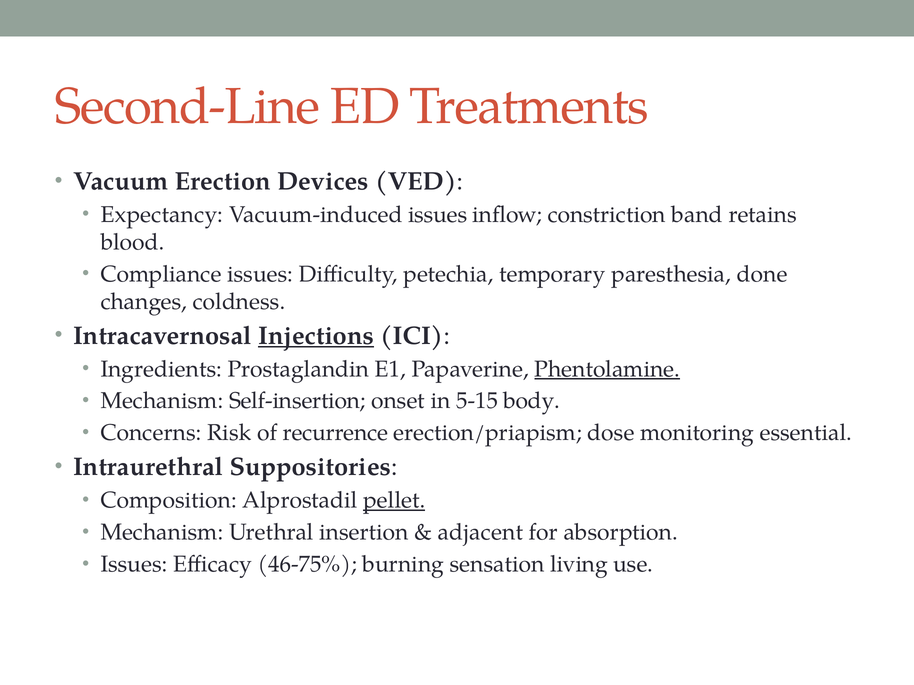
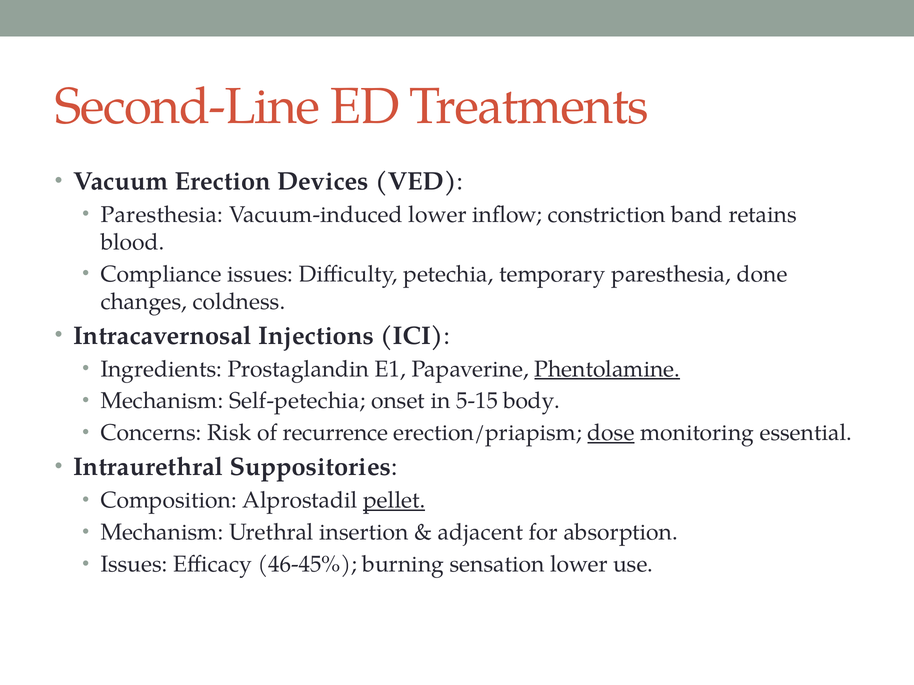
Expectancy at (162, 215): Expectancy -> Paresthesia
Vacuum-induced issues: issues -> lower
Injections underline: present -> none
Self-insertion: Self-insertion -> Self-petechia
dose underline: none -> present
46-75%: 46-75% -> 46-45%
sensation living: living -> lower
